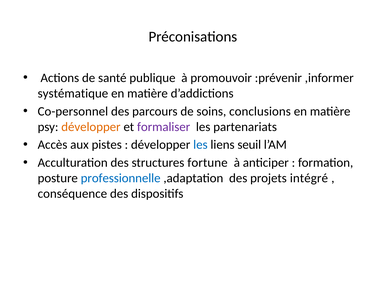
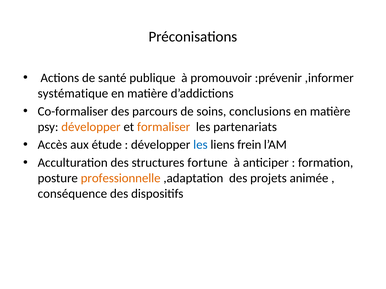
Co-personnel: Co-personnel -> Co-formaliser
formaliser colour: purple -> orange
pistes: pistes -> étude
seuil: seuil -> frein
professionnelle colour: blue -> orange
intégré: intégré -> animée
